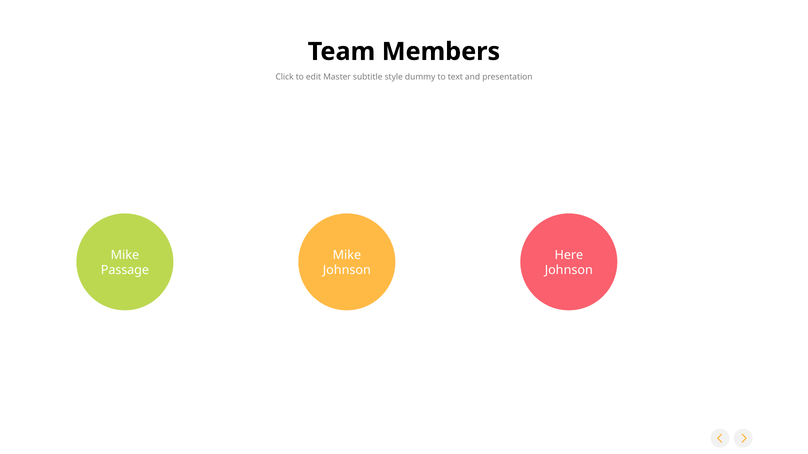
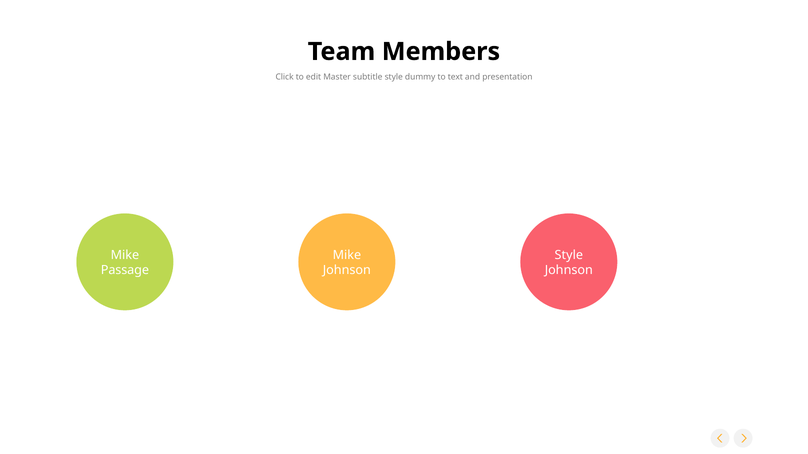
Here at (569, 255): Here -> Style
